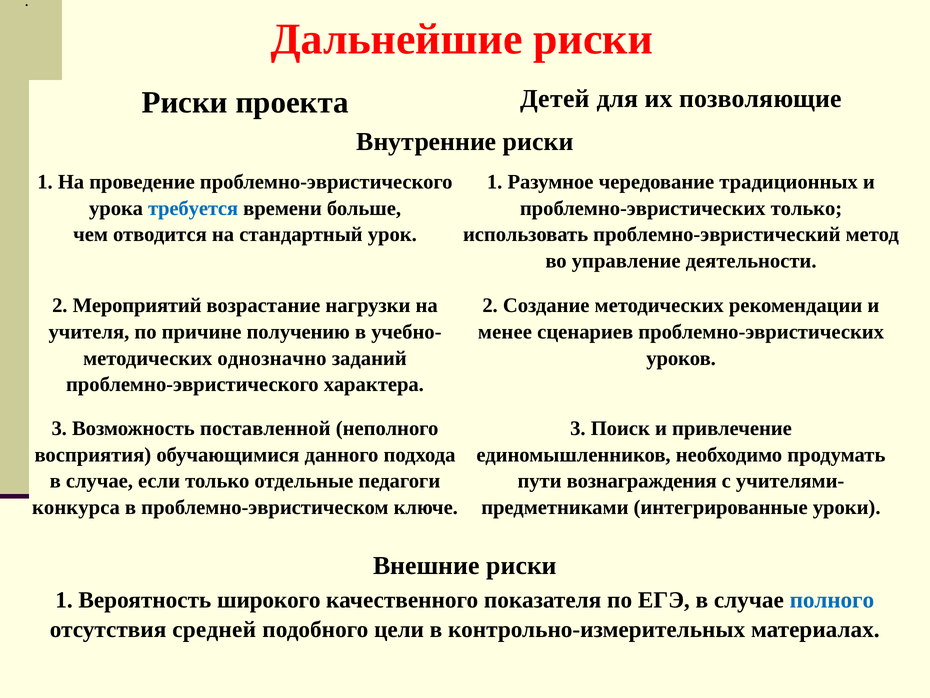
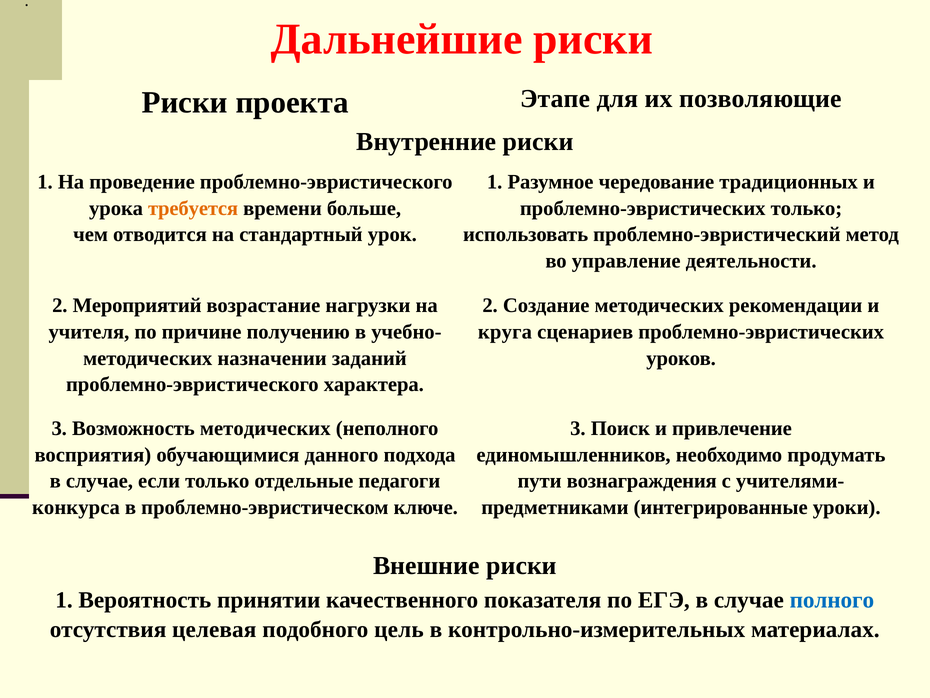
Детей: Детей -> Этапе
требуется colour: blue -> orange
менее: менее -> круга
однозначно: однозначно -> назначении
Возможность поставленной: поставленной -> методических
широкого: широкого -> принятии
средней: средней -> целевая
цели: цели -> цель
